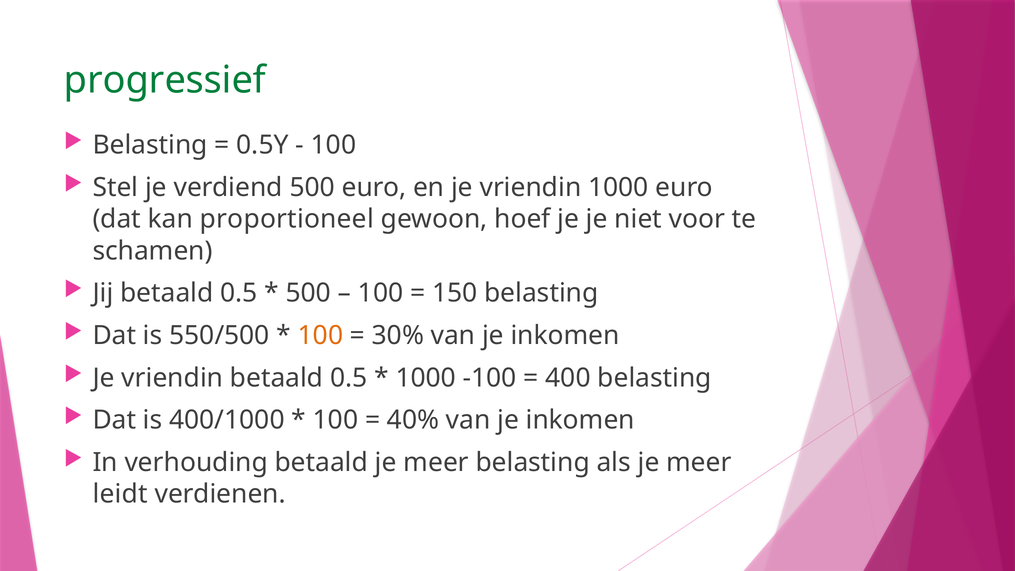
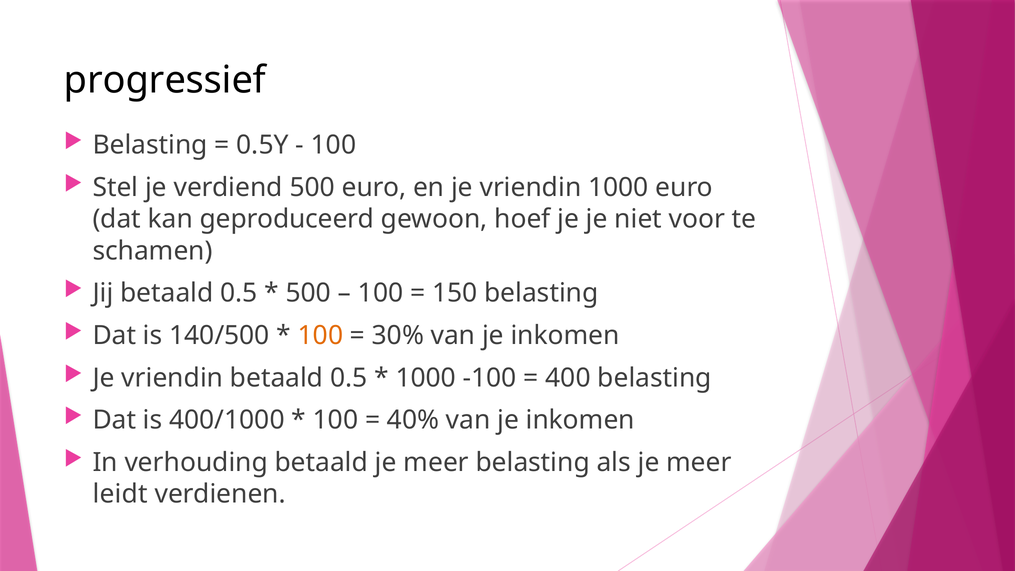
progressief colour: green -> black
proportioneel: proportioneel -> geproduceerd
550/500: 550/500 -> 140/500
